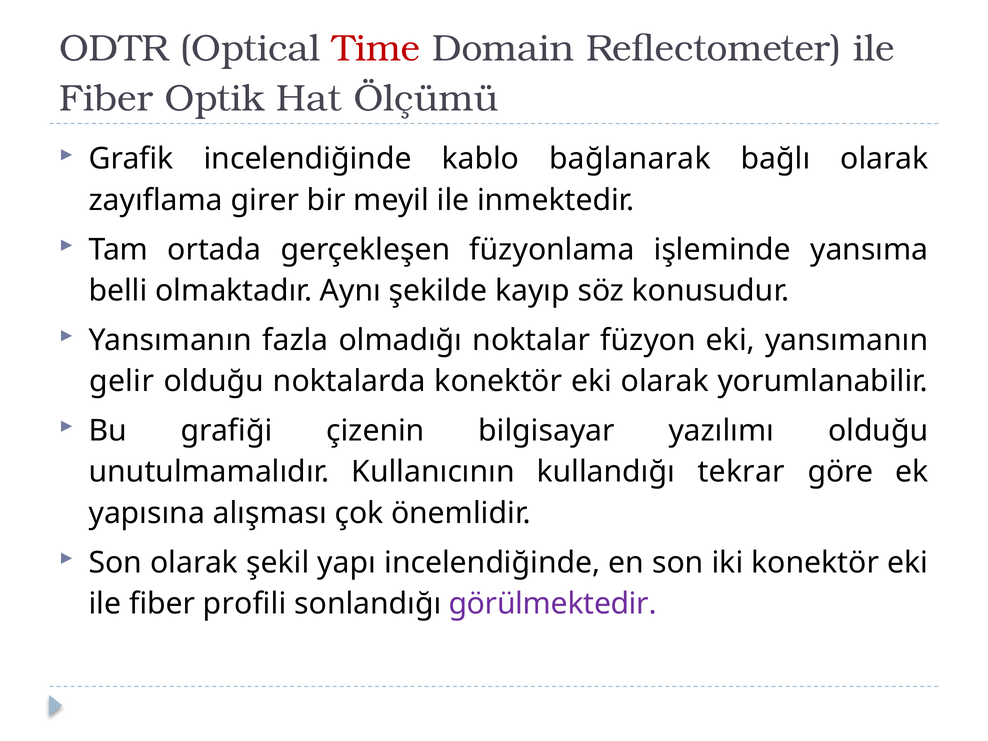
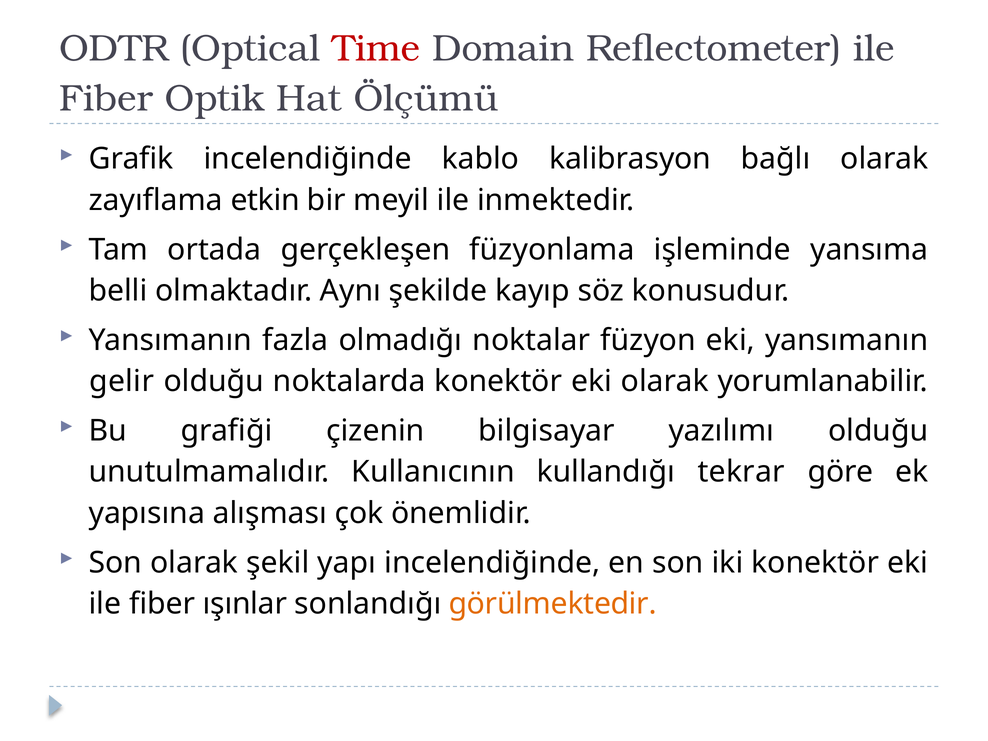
bağlanarak: bağlanarak -> kalibrasyon
girer: girer -> etkin
profili: profili -> ışınlar
görülmektedir colour: purple -> orange
